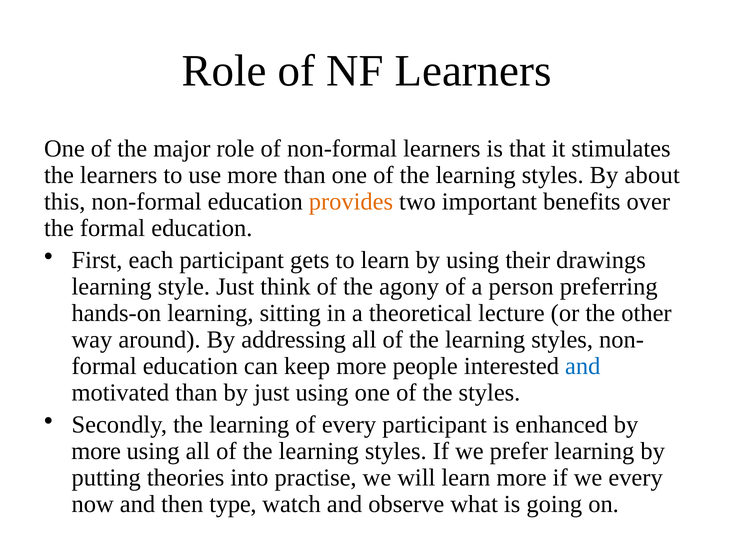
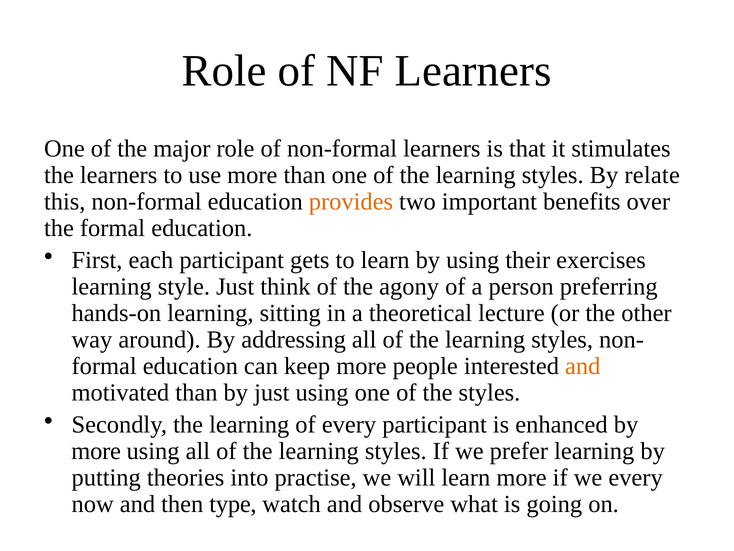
about: about -> relate
drawings: drawings -> exercises
and at (583, 366) colour: blue -> orange
